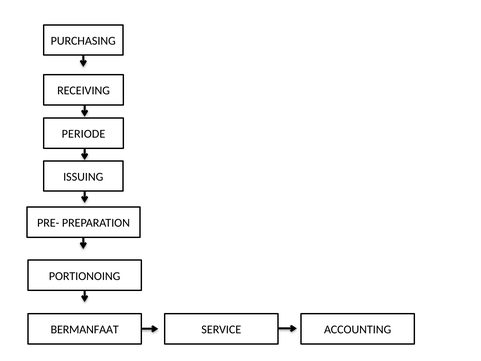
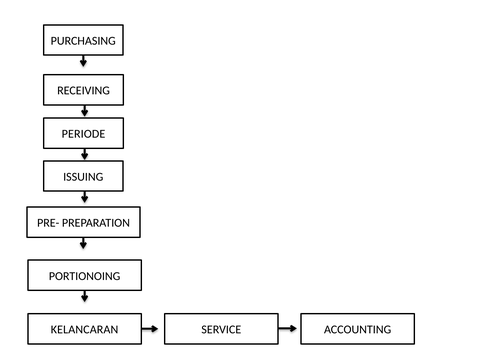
BERMANFAAT: BERMANFAAT -> KELANCARAN
